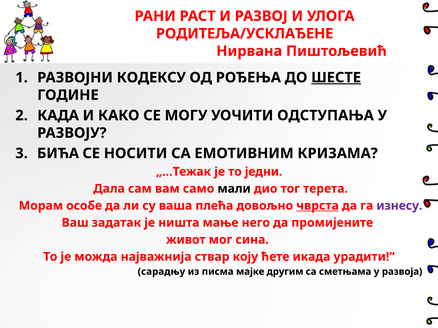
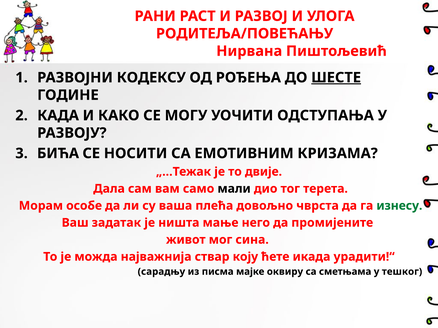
РОДИТЕЉА/УСКЛАЂЕНЕ: РОДИТЕЉА/УСКЛАЂЕНЕ -> РОДИТЕЉА/ПОВЕЋАЊУ
једни: једни -> двије
чврста underline: present -> none
изнесу colour: purple -> green
другим: другим -> оквиру
развоја: развоја -> тешког
